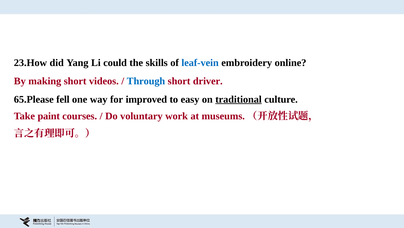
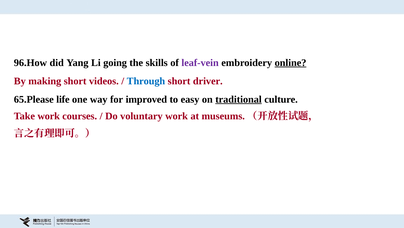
23.How: 23.How -> 96.How
could: could -> going
leaf-vein colour: blue -> purple
online underline: none -> present
fell: fell -> life
Take paint: paint -> work
